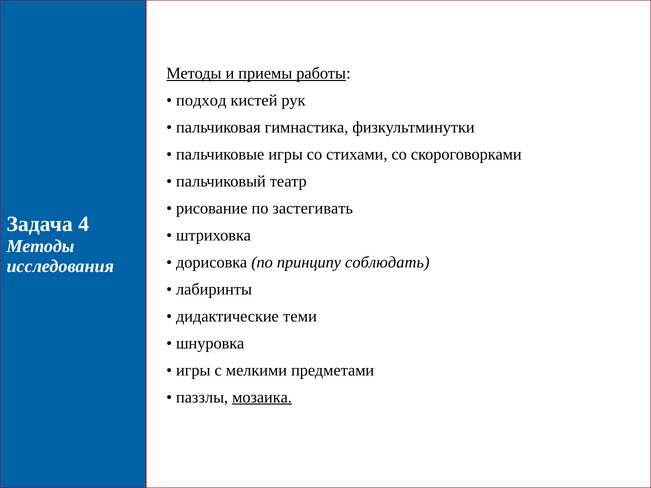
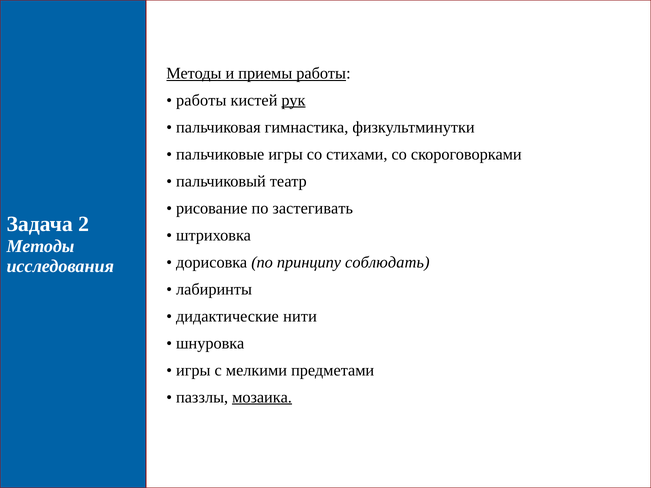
подход at (201, 100): подход -> работы
рук underline: none -> present
4: 4 -> 2
теми: теми -> нити
